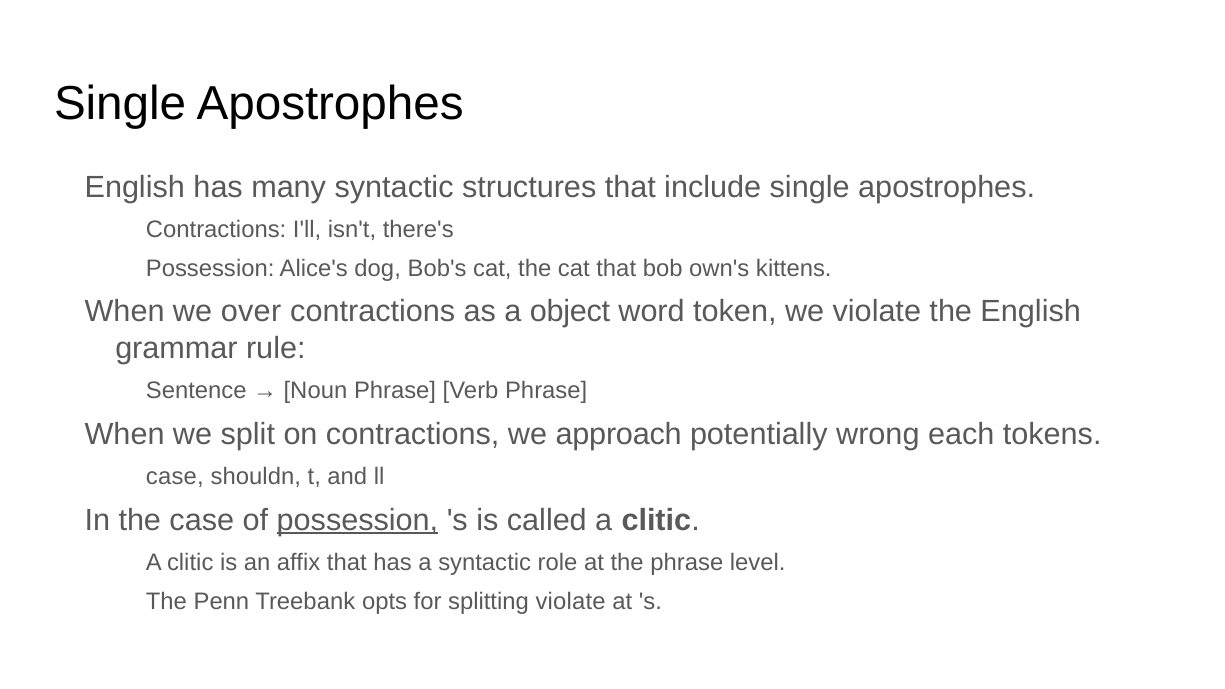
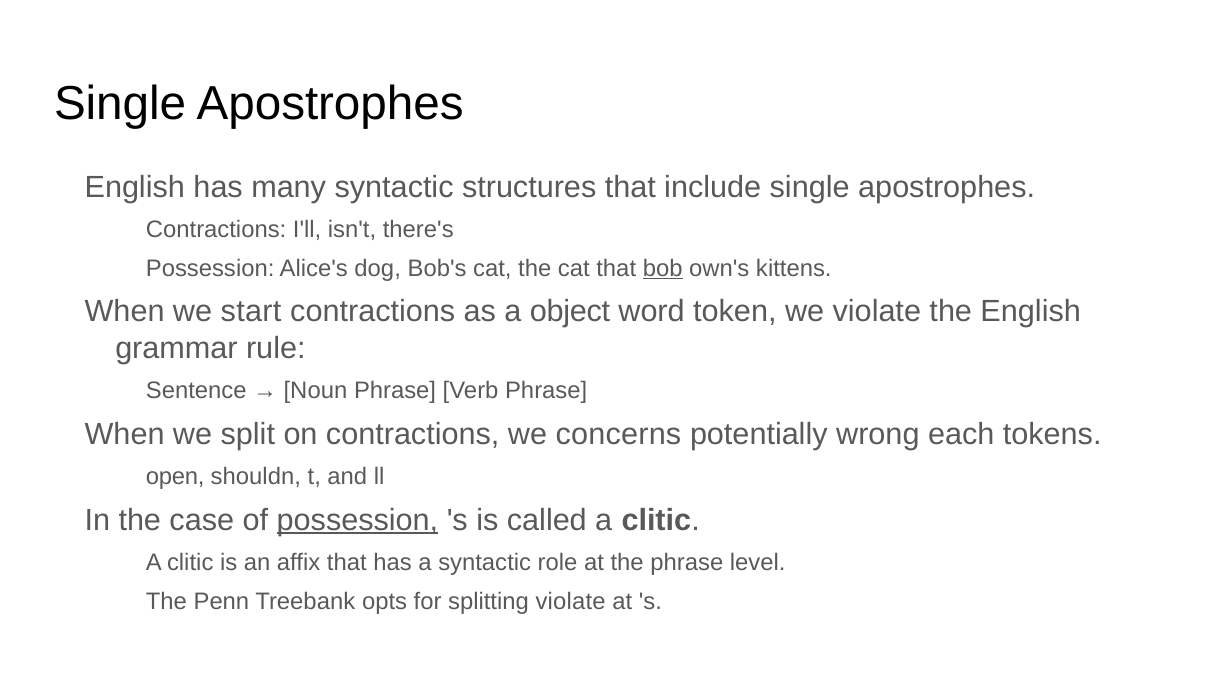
bob underline: none -> present
over: over -> start
approach: approach -> concerns
case at (175, 477): case -> open
